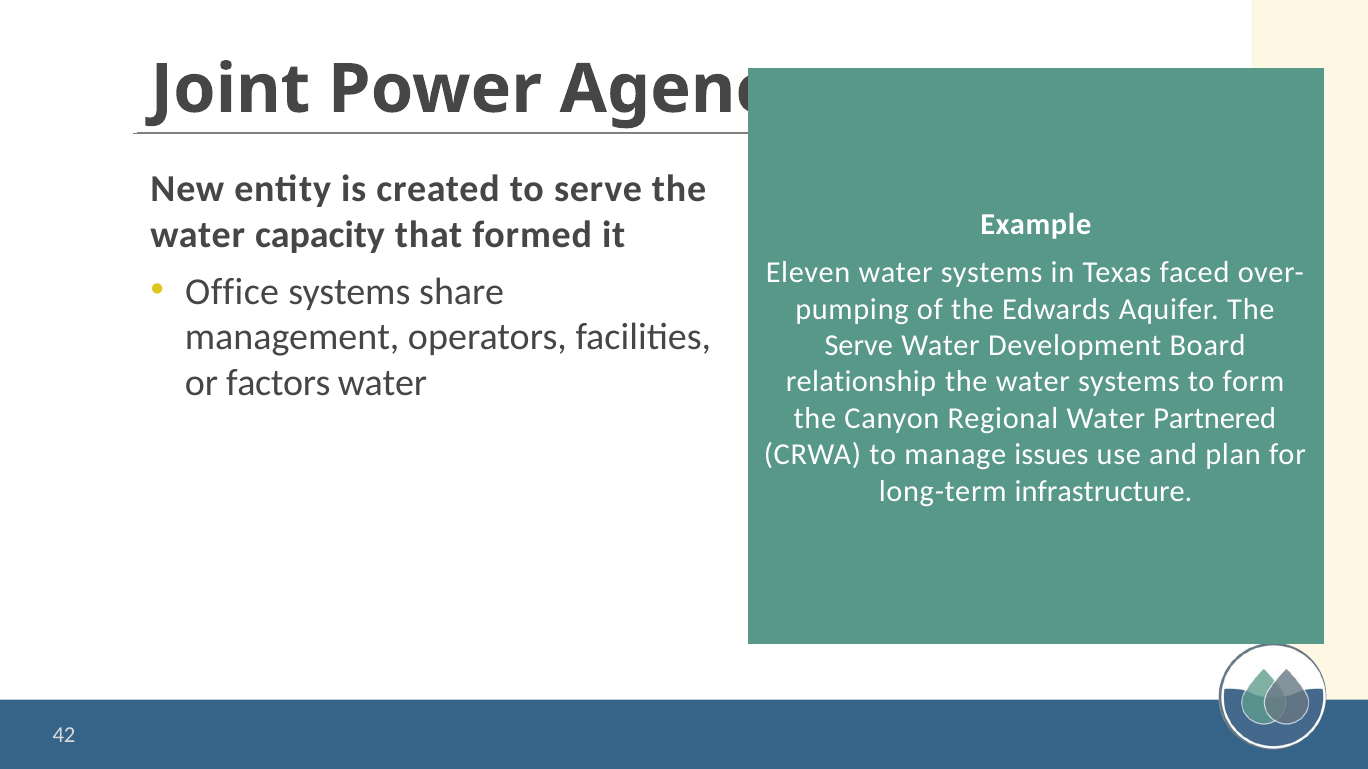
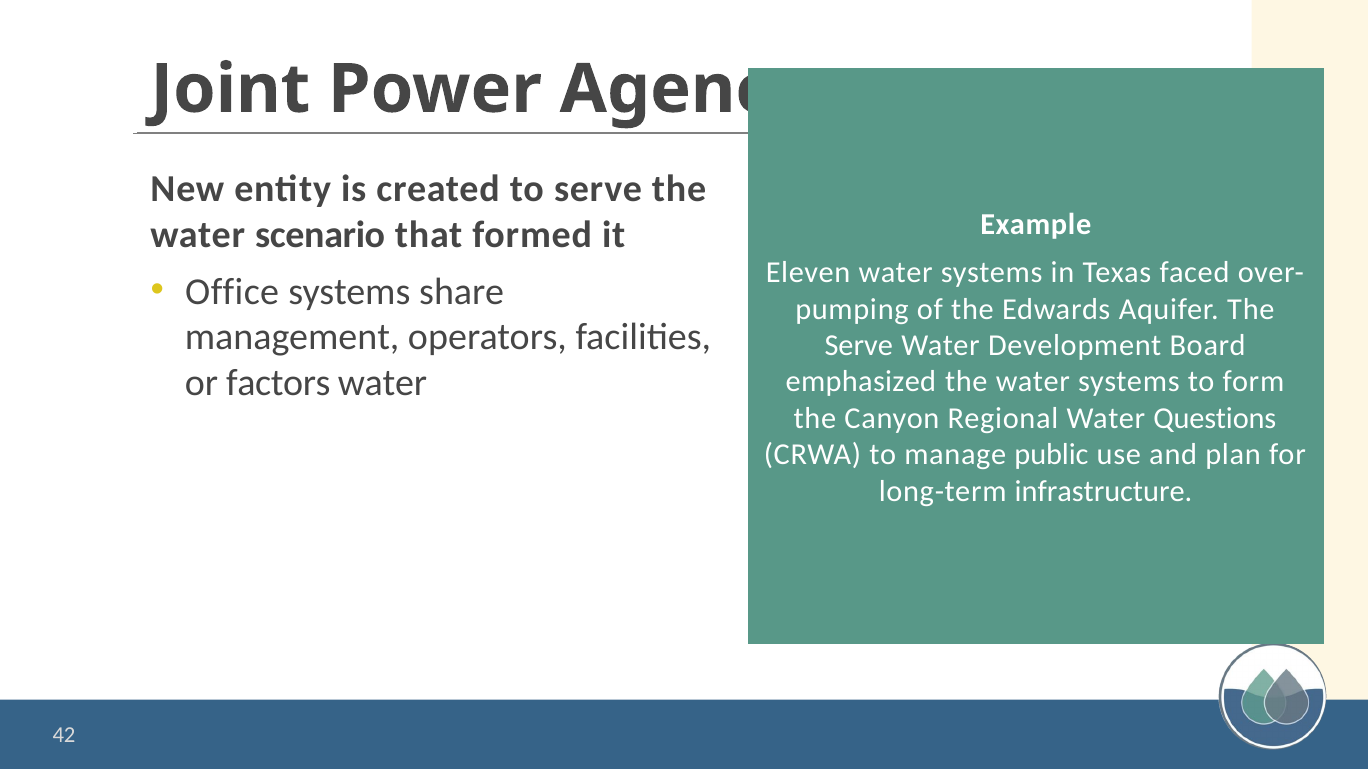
capacity: capacity -> scenario
relationship: relationship -> emphasized
Partnered: Partnered -> Questions
issues: issues -> public
